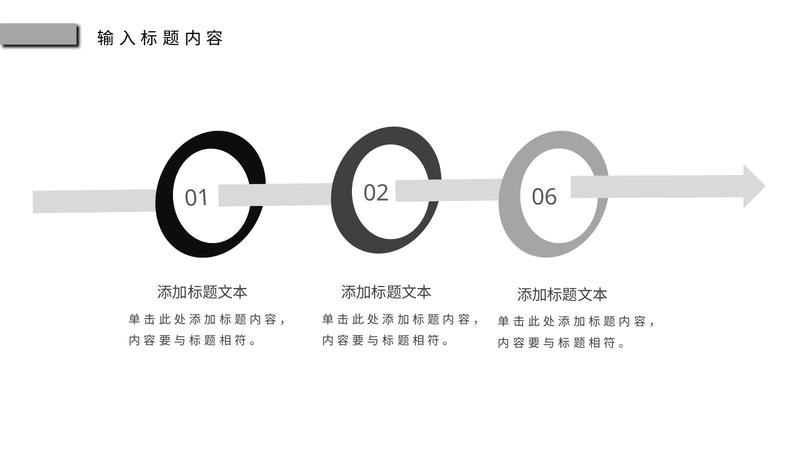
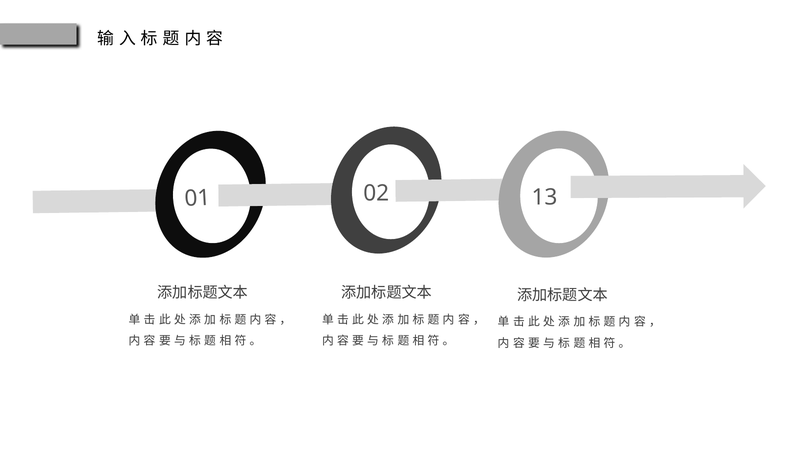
06: 06 -> 13
